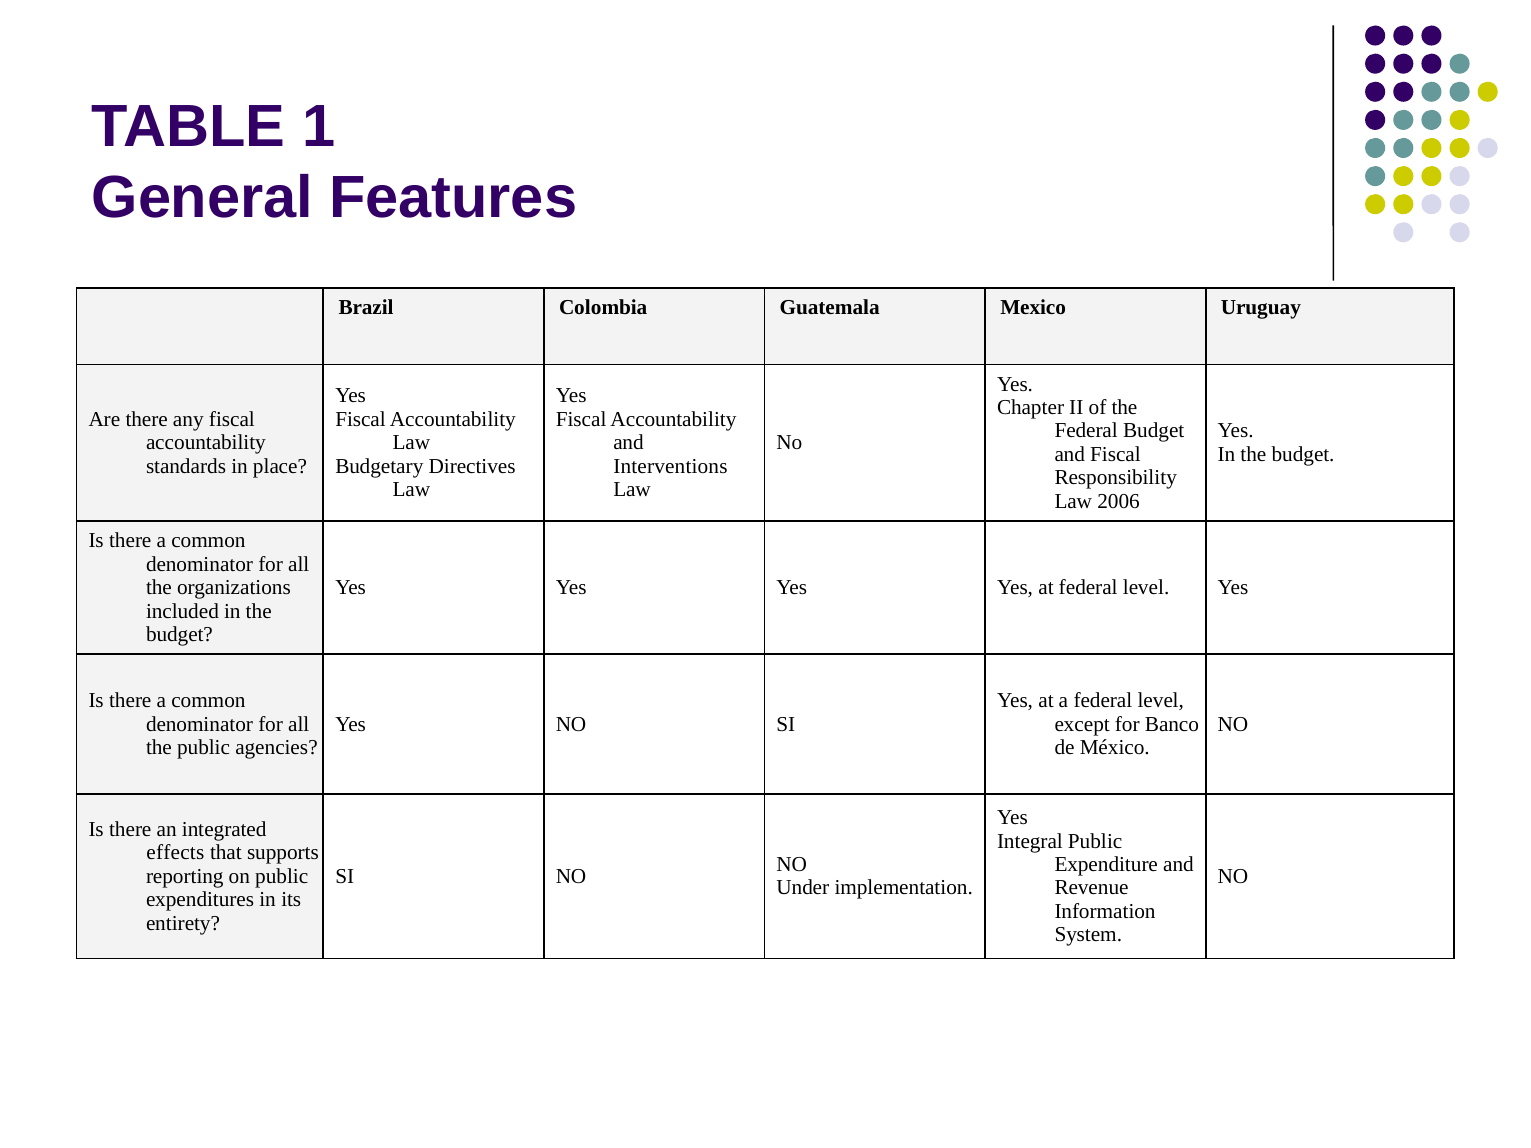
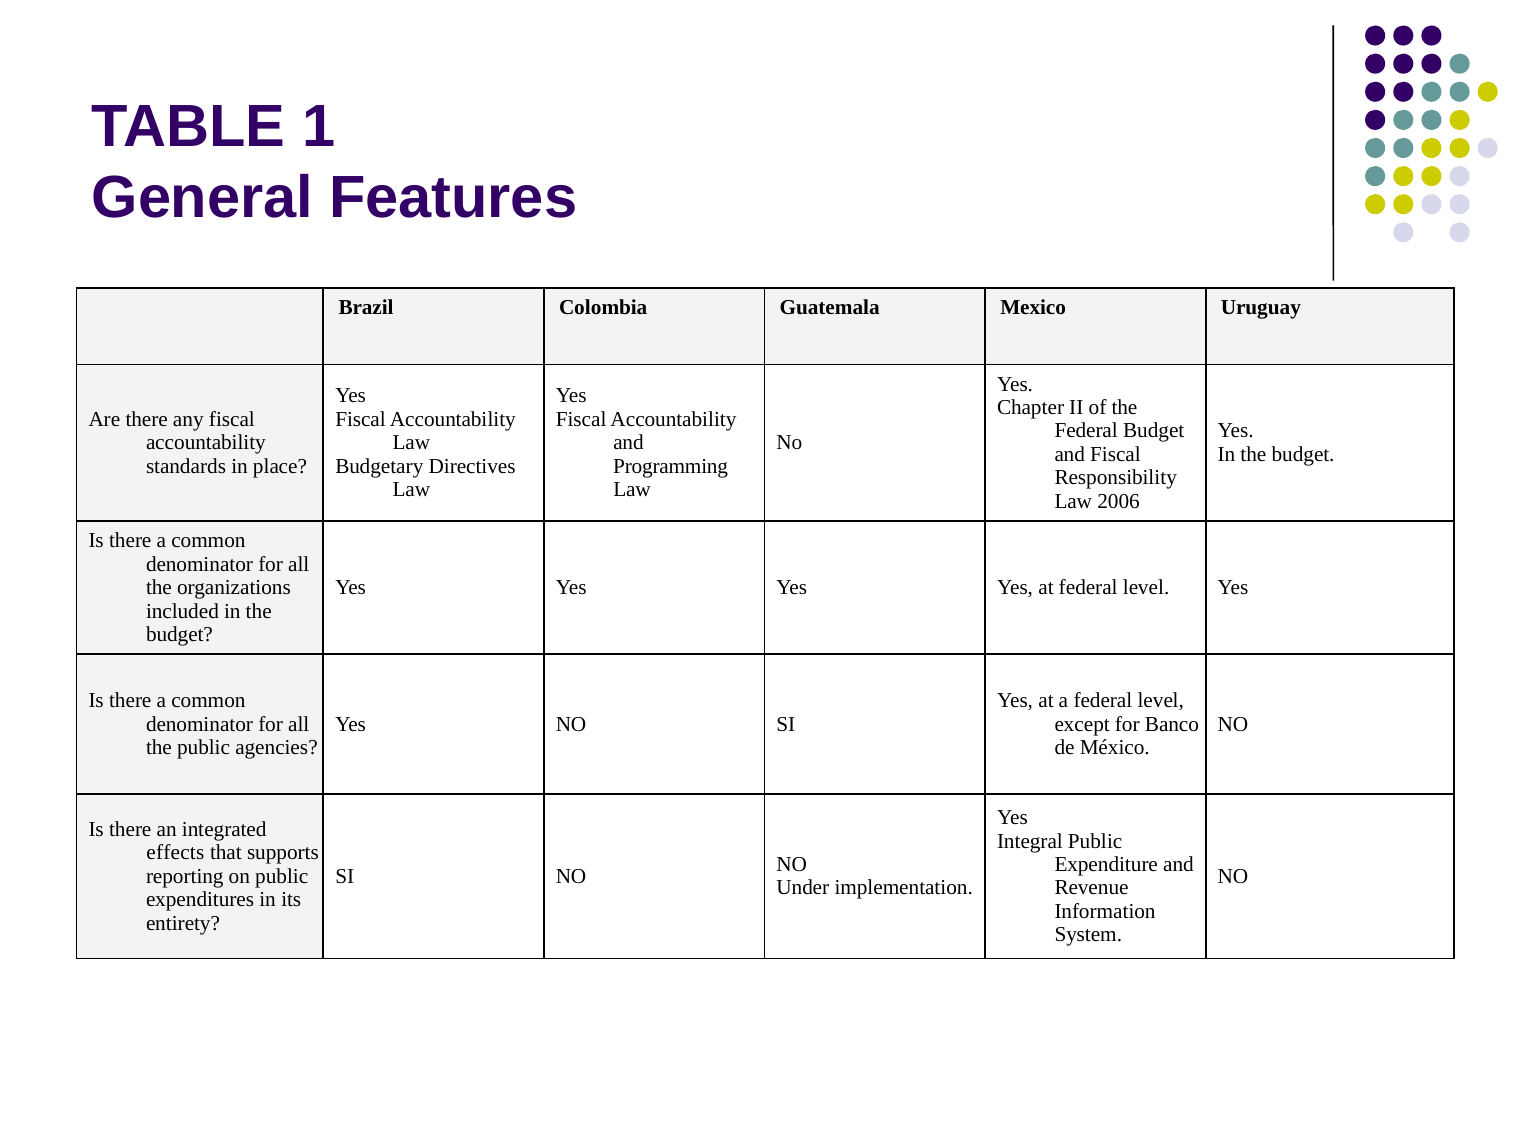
Interventions: Interventions -> Programming
